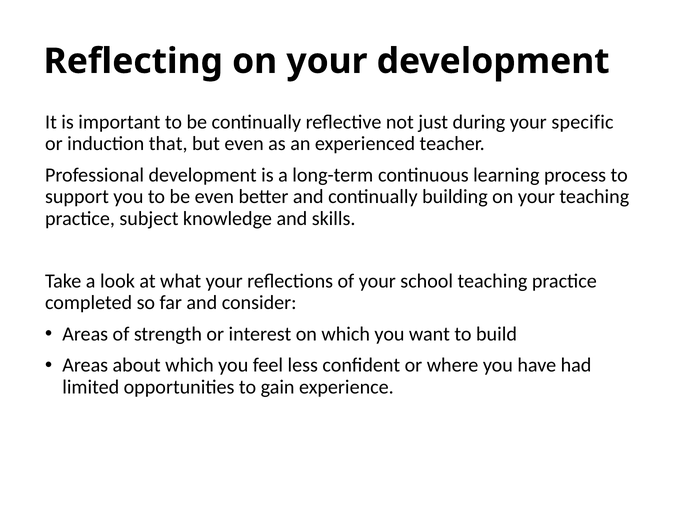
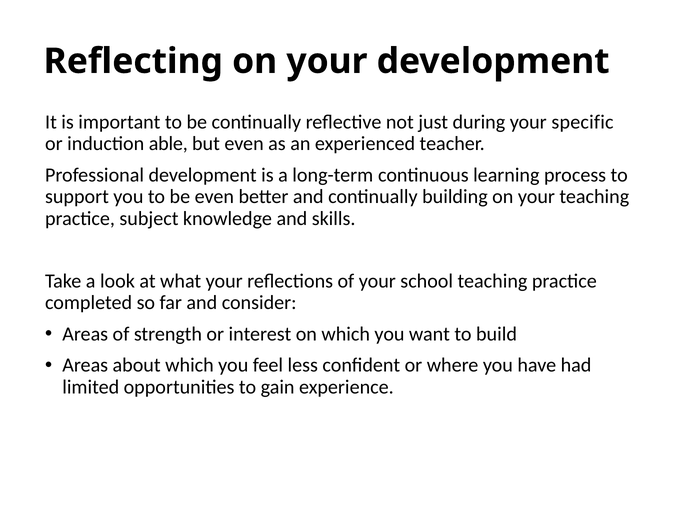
that: that -> able
